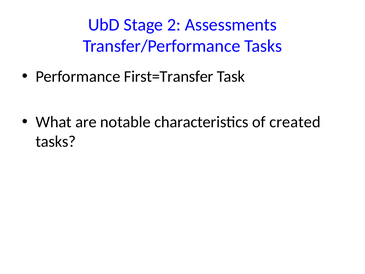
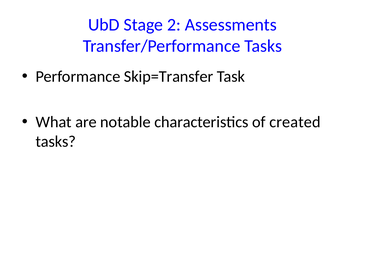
First=Transfer: First=Transfer -> Skip=Transfer
